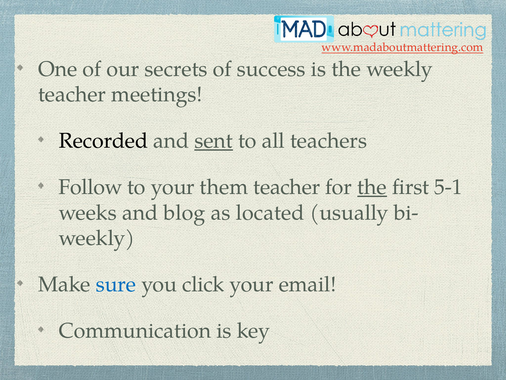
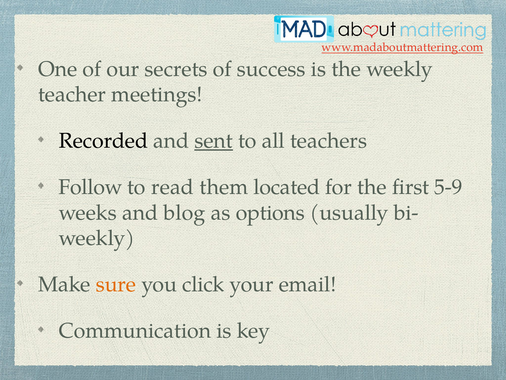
to your: your -> read
them teacher: teacher -> located
the at (372, 187) underline: present -> none
5-1: 5-1 -> 5-9
located: located -> options
sure colour: blue -> orange
